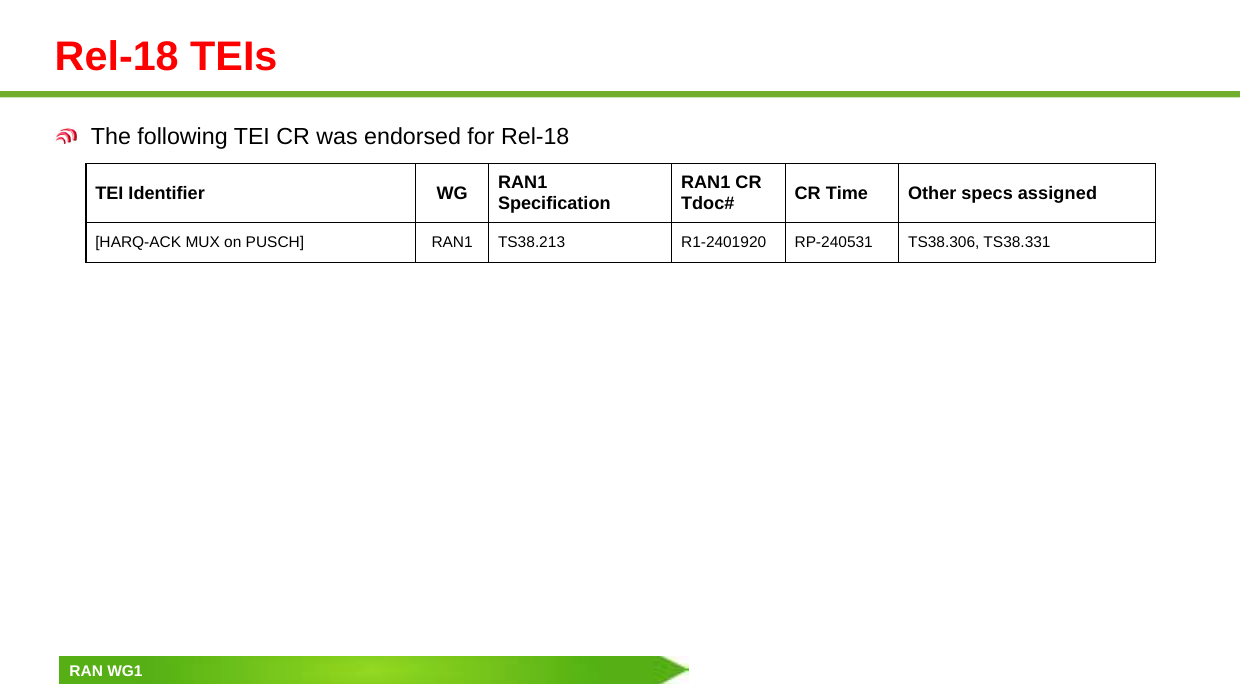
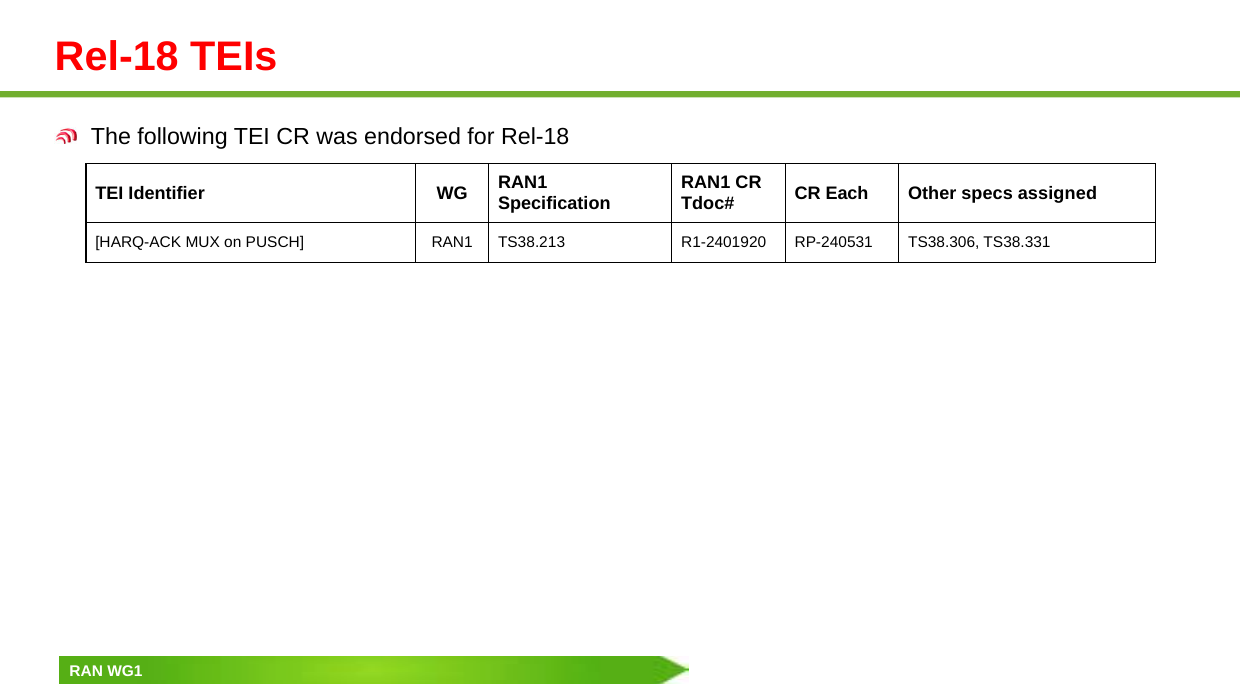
Time: Time -> Each
